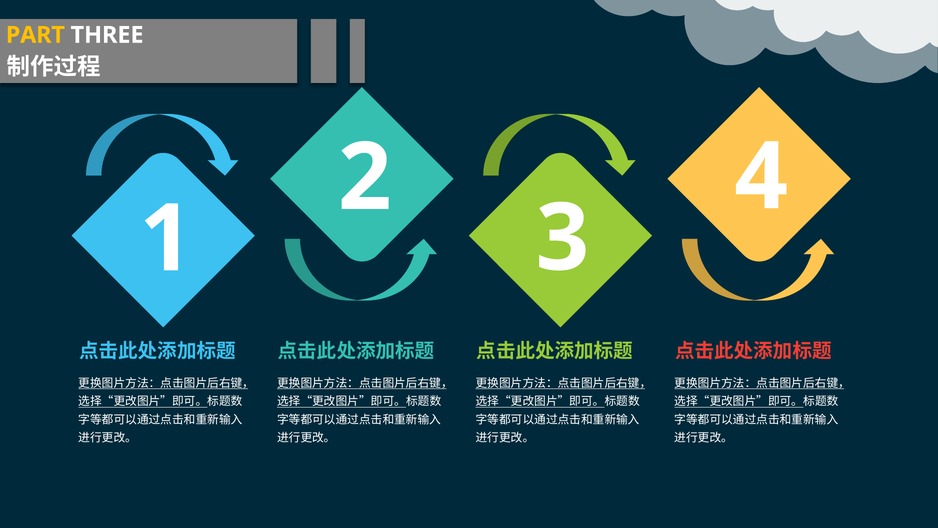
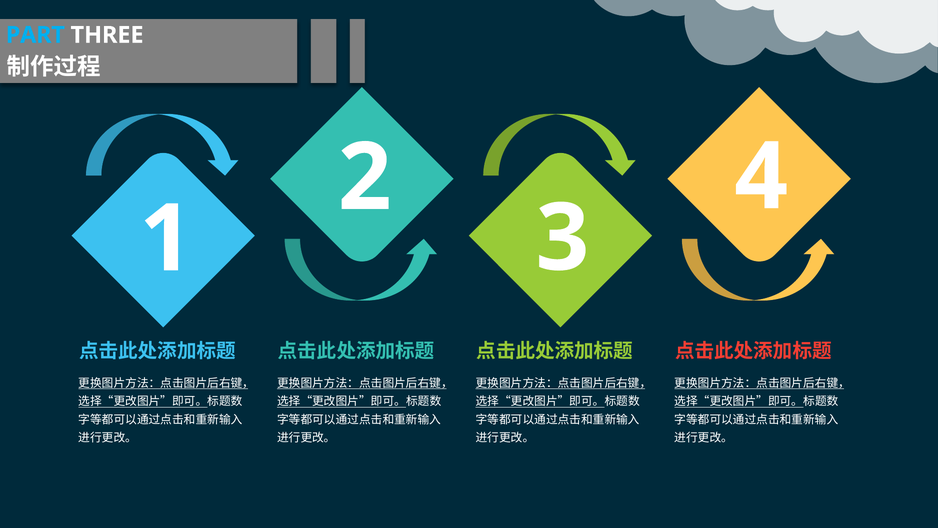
PART colour: yellow -> light blue
